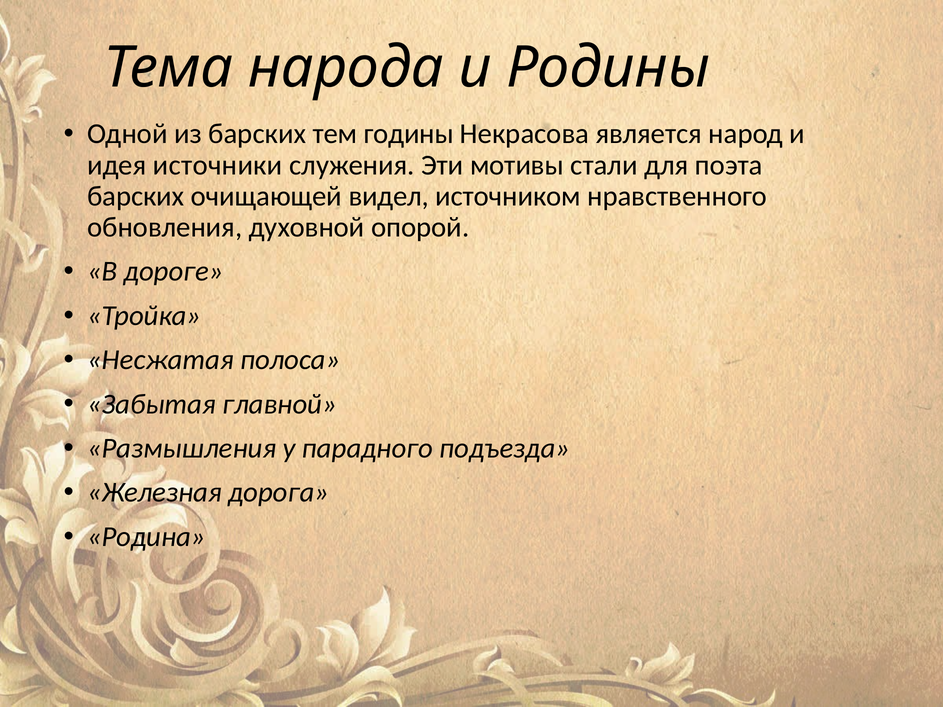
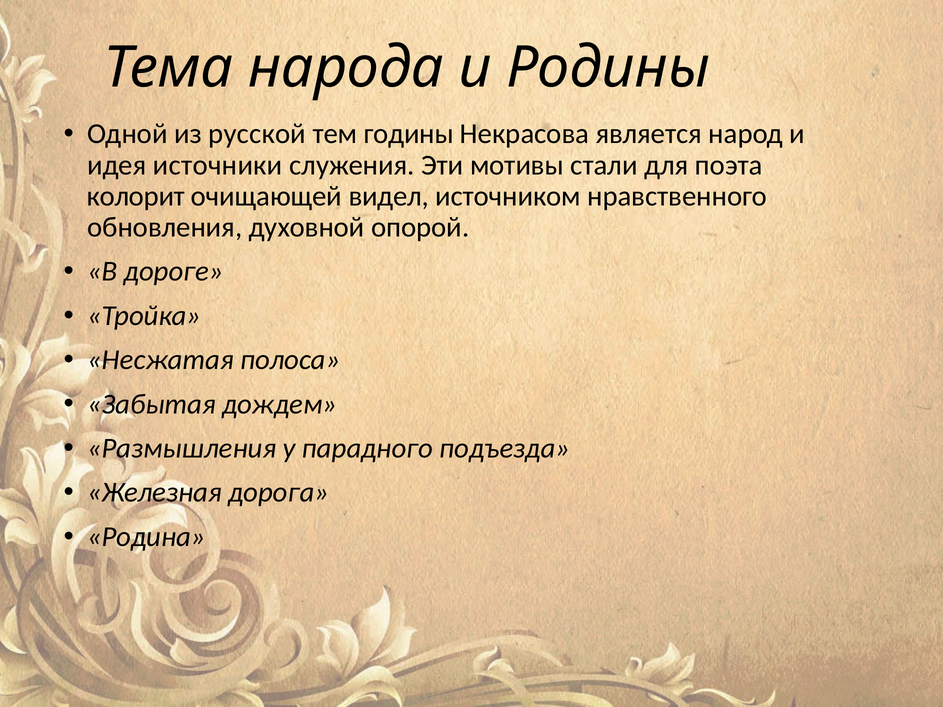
из барских: барских -> русской
барских at (136, 196): барских -> колорит
главной: главной -> дождем
